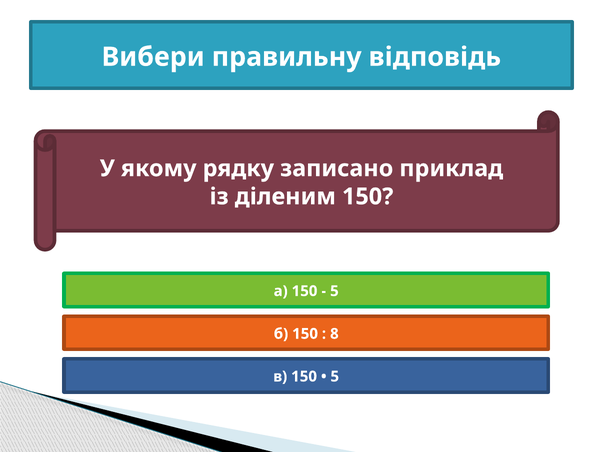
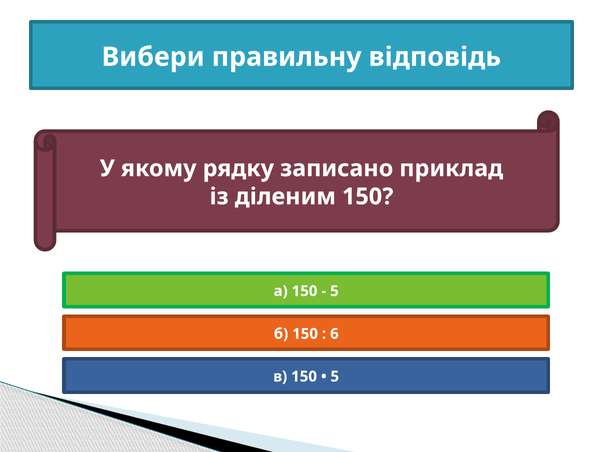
8: 8 -> 6
